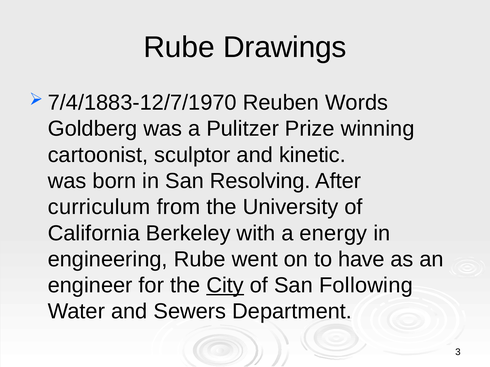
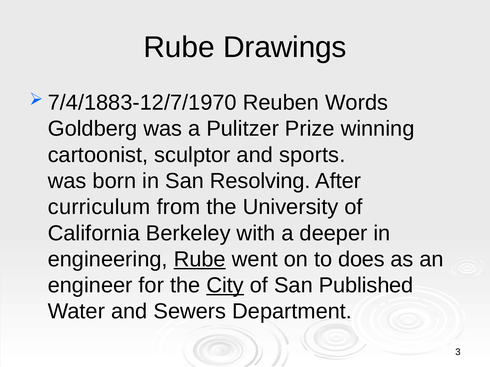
kinetic: kinetic -> sports
energy: energy -> deeper
Rube at (200, 260) underline: none -> present
have: have -> does
Following: Following -> Published
